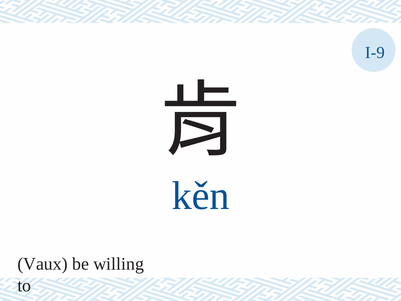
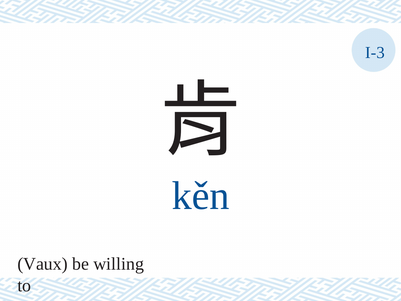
I-9: I-9 -> I-3
